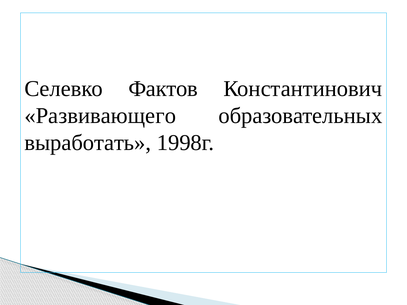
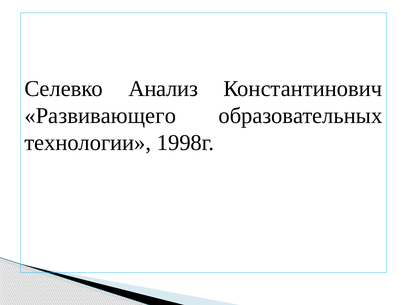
Фактов: Фактов -> Анализ
выработать: выработать -> технологии
